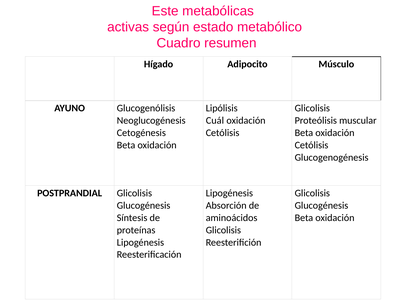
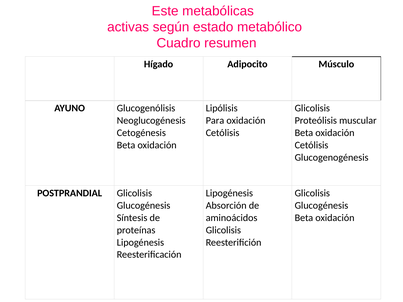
Cuál: Cuál -> Para
